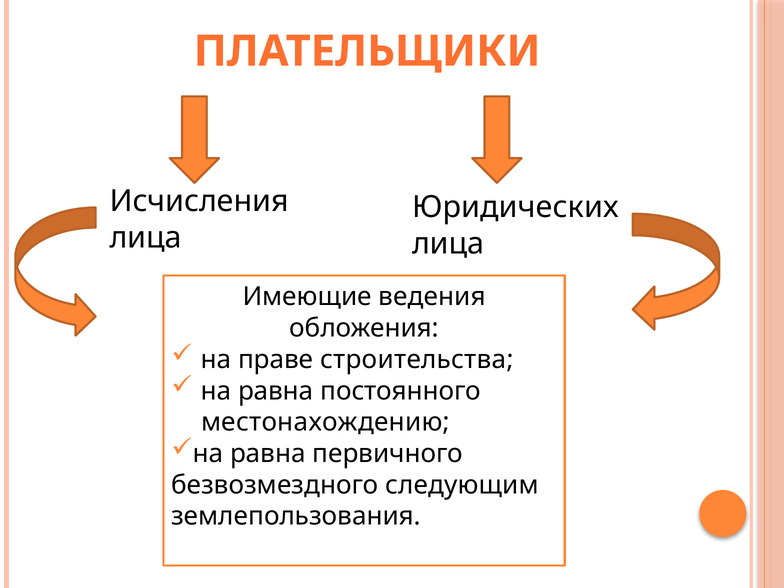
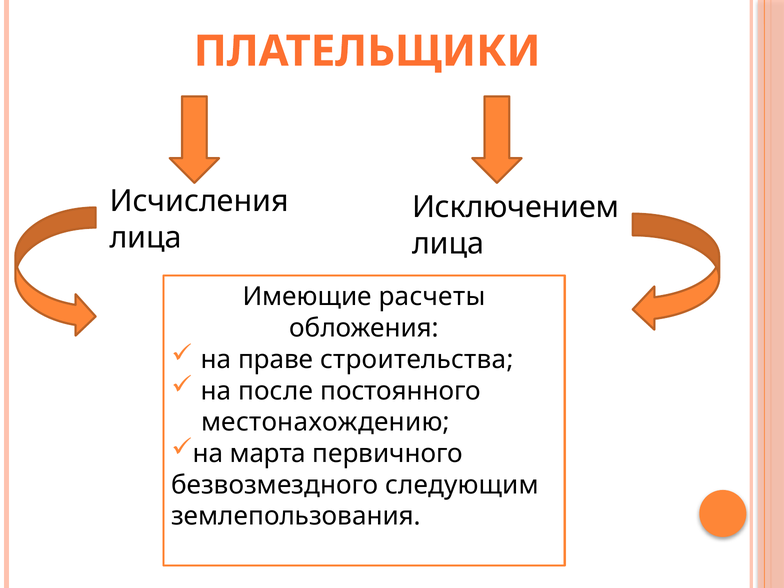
Юридических: Юридических -> Исключением
ведения: ведения -> расчеты
равна at (276, 391): равна -> после
равна at (268, 454): равна -> марта
